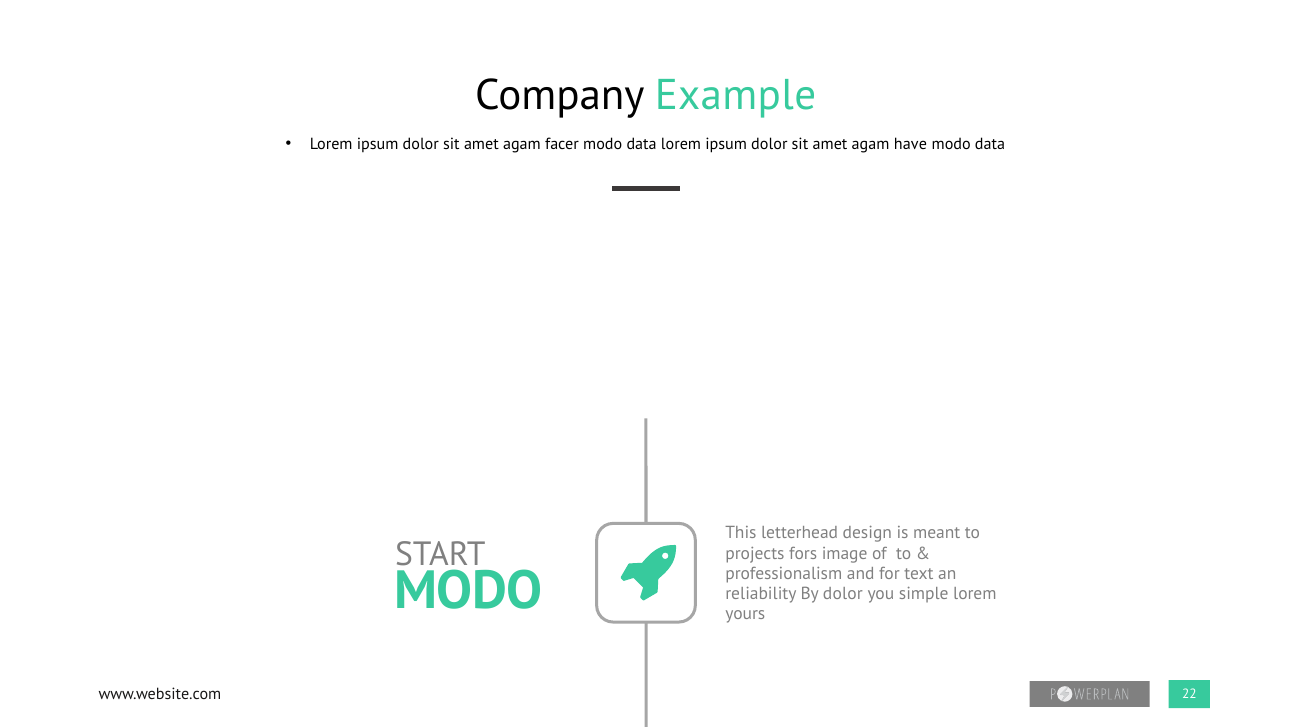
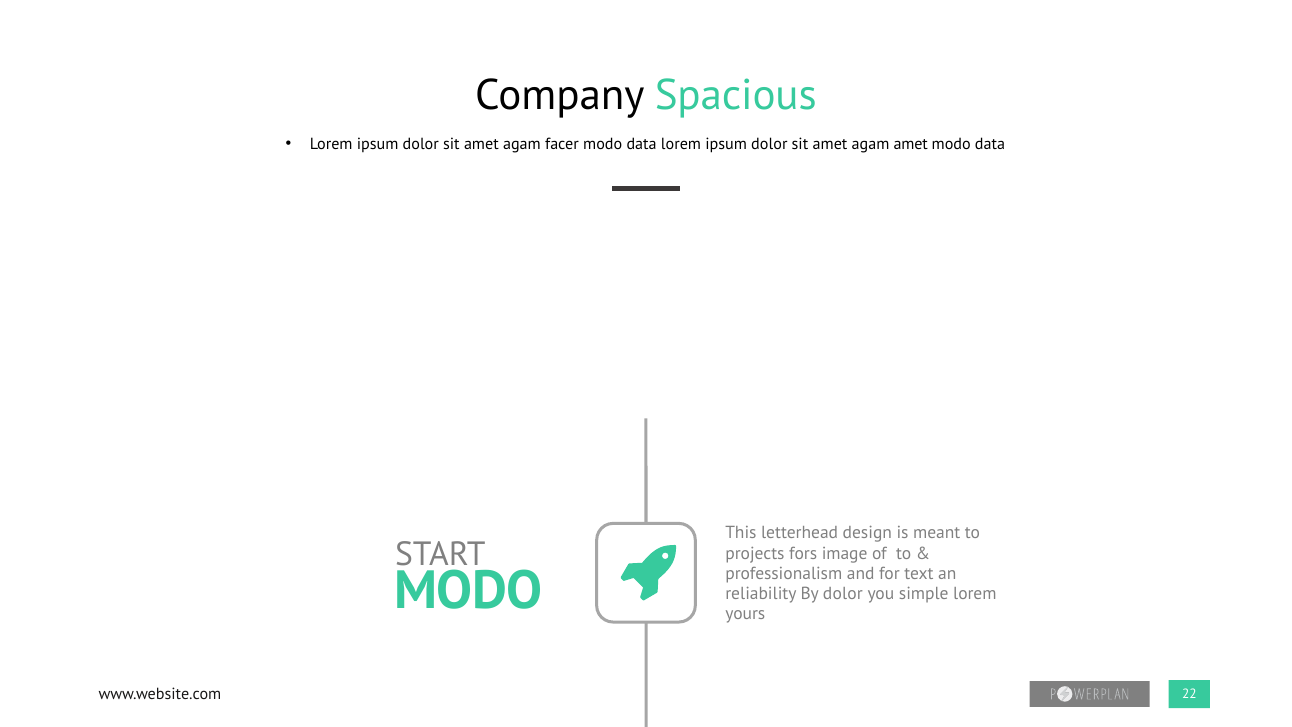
Example: Example -> Spacious
agam have: have -> amet
